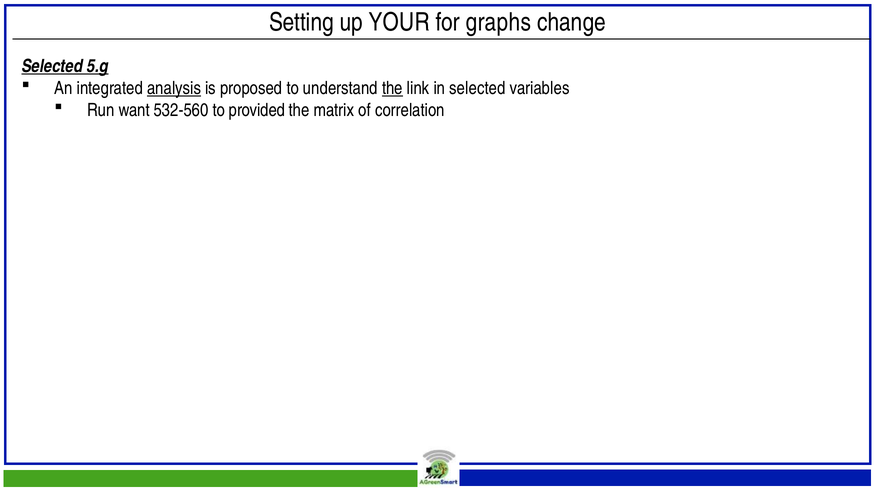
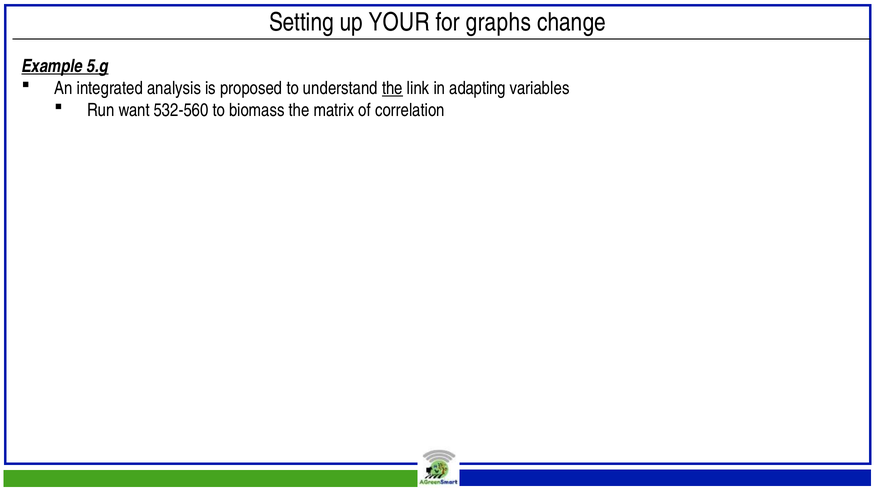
Selected at (52, 66): Selected -> Example
analysis underline: present -> none
in selected: selected -> adapting
provided: provided -> biomass
